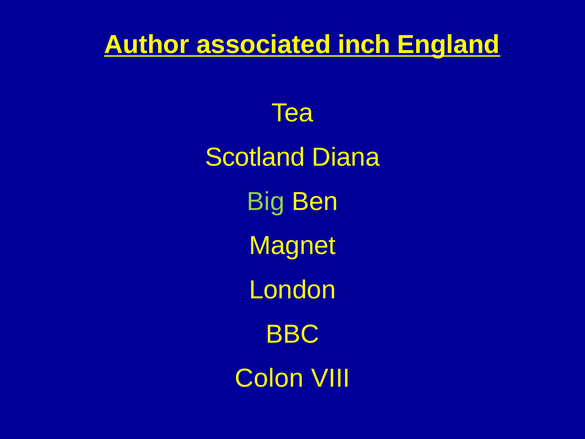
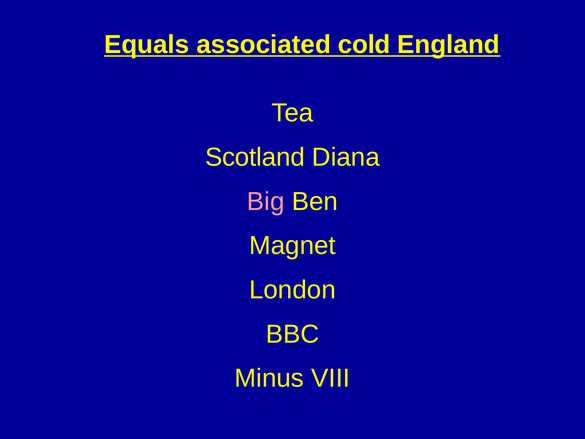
Author: Author -> Equals
inch: inch -> cold
Big colour: light green -> pink
Colon: Colon -> Minus
